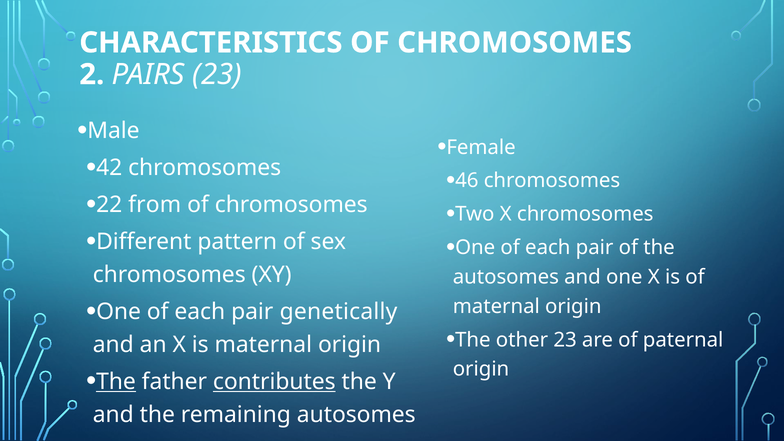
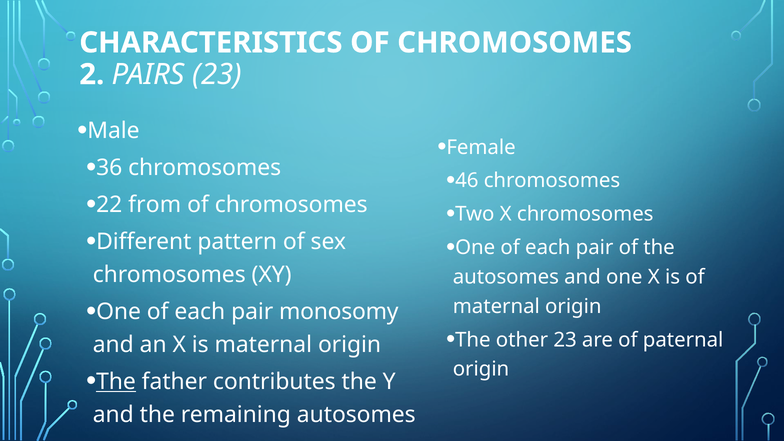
42: 42 -> 36
genetically: genetically -> monosomy
contributes underline: present -> none
